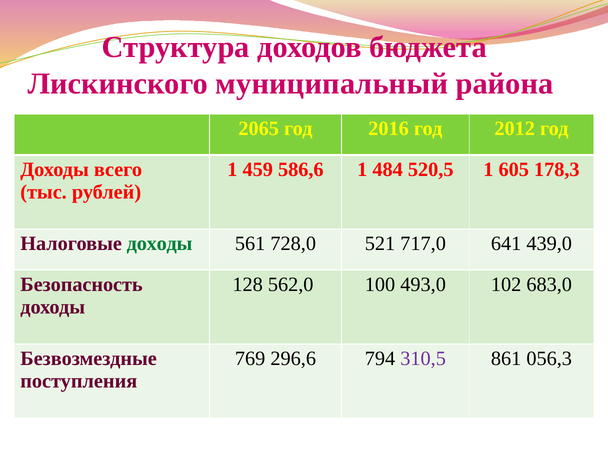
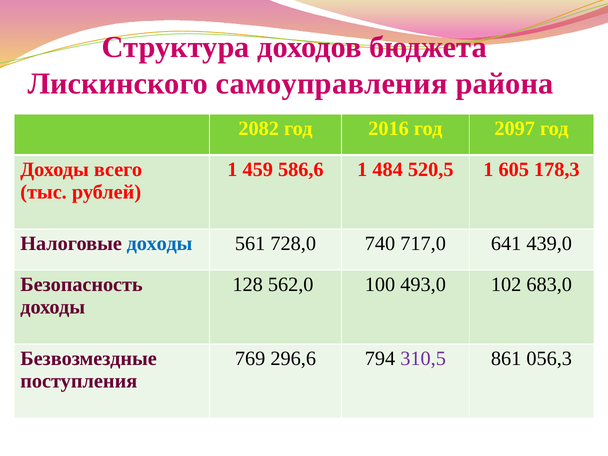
муниципальный: муниципальный -> самоуправления
2065: 2065 -> 2082
2012: 2012 -> 2097
доходы at (160, 243) colour: green -> blue
521: 521 -> 740
